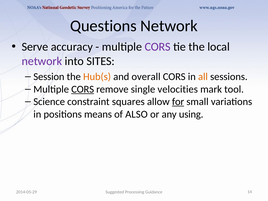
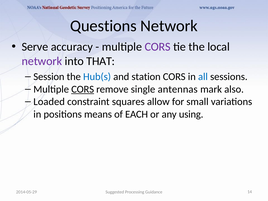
SITES: SITES -> THAT
Hub(s colour: orange -> blue
overall: overall -> station
all colour: orange -> blue
velocities: velocities -> antennas
tool: tool -> also
Science: Science -> Loaded
for underline: present -> none
ALSO: ALSO -> EACH
